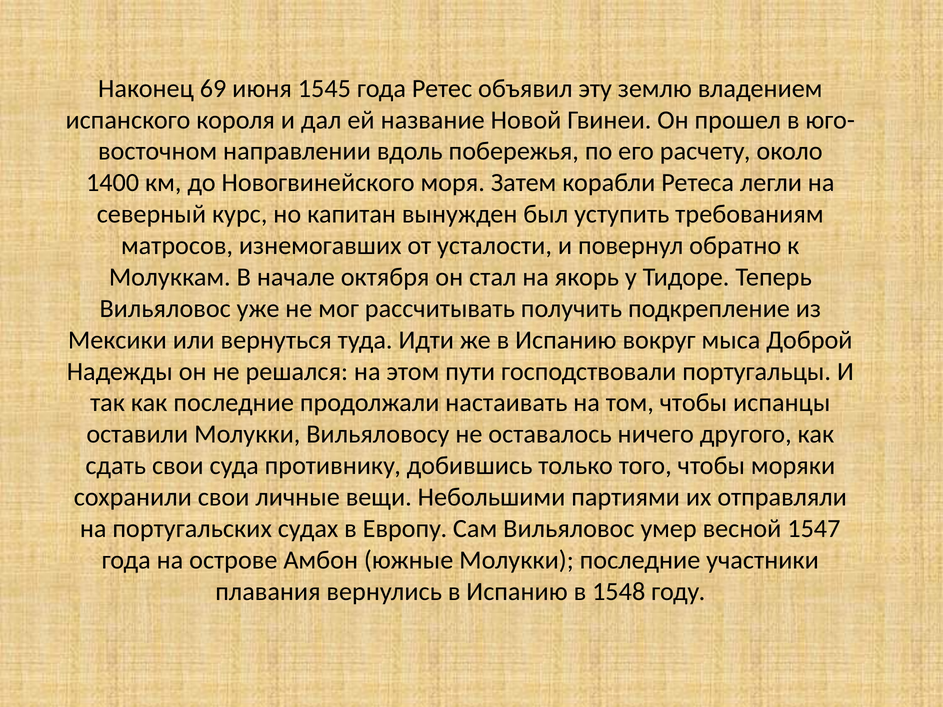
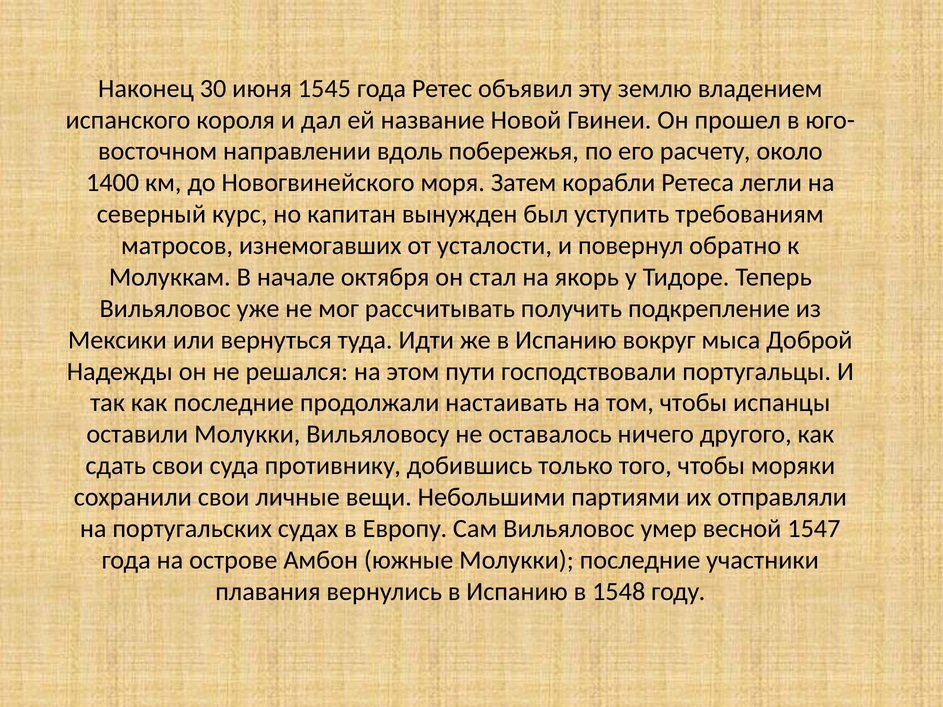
69: 69 -> 30
